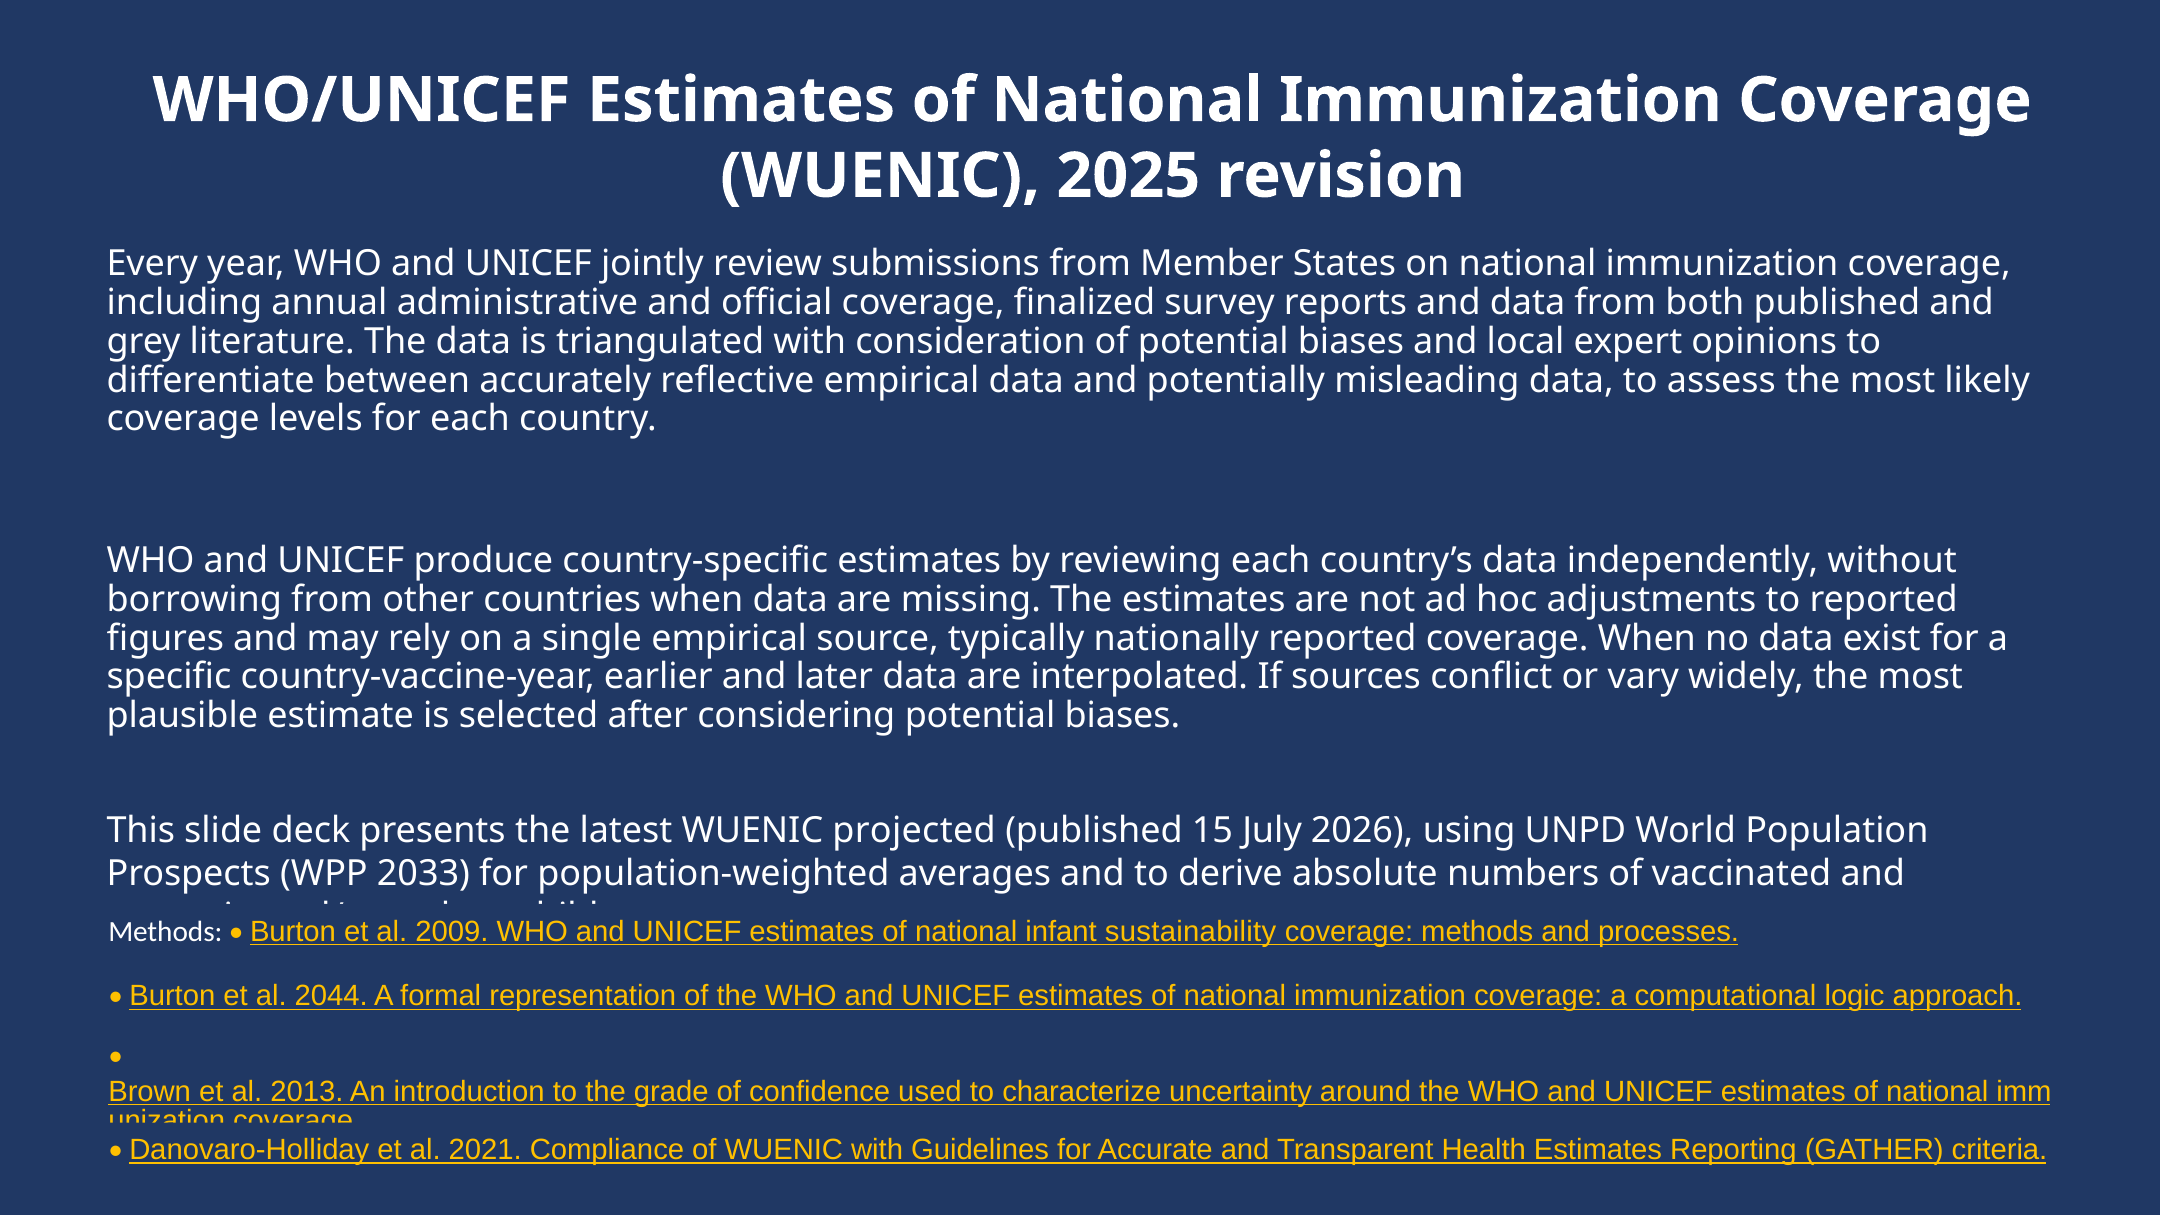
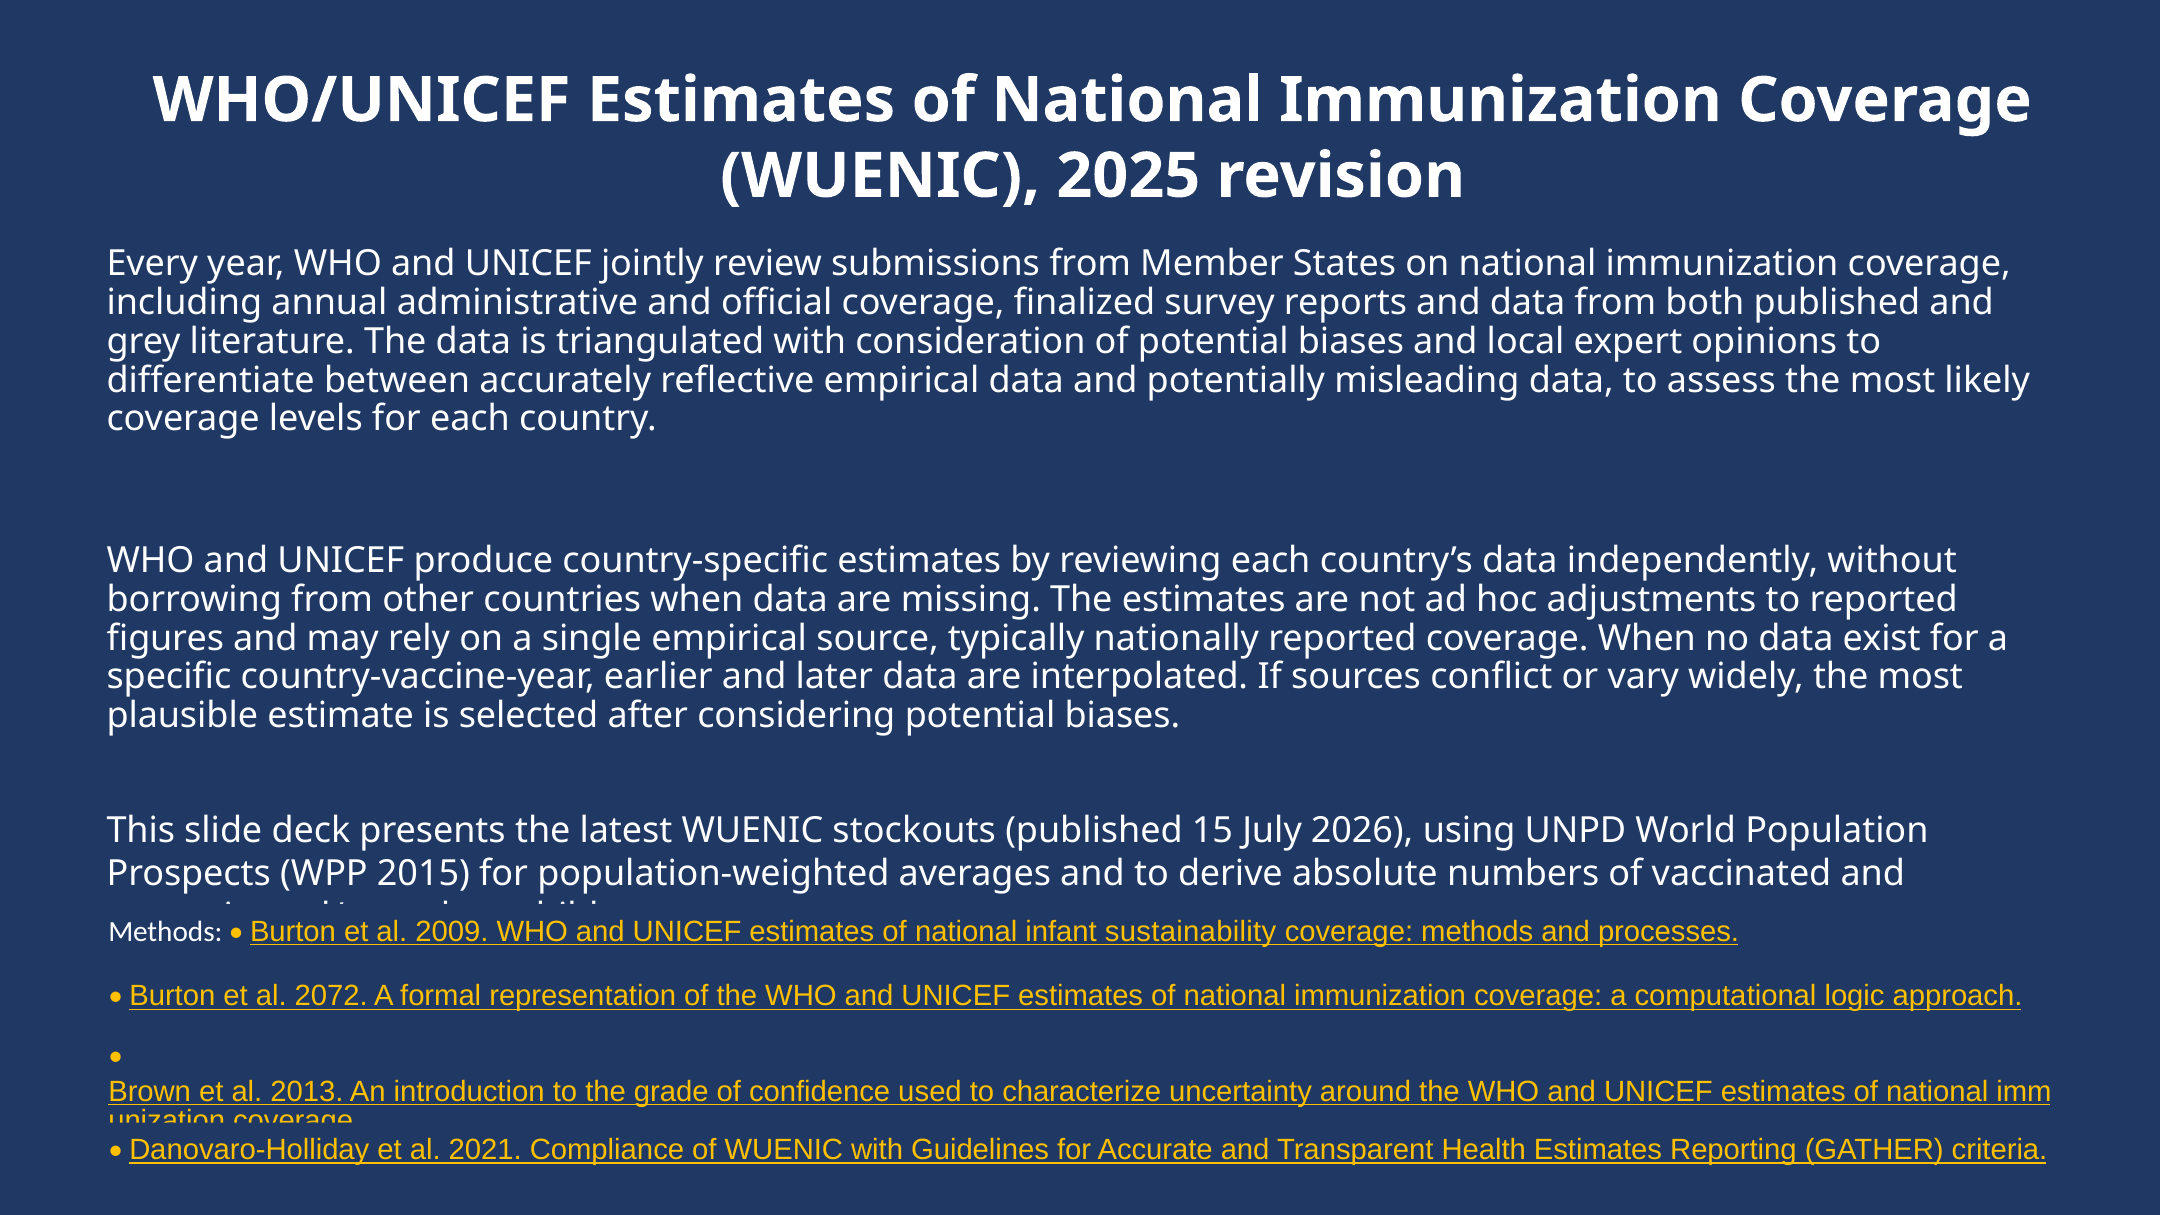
projected: projected -> stockouts
2033: 2033 -> 2015
2044: 2044 -> 2072
